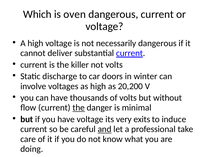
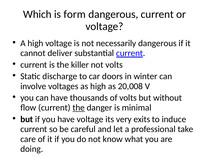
oven: oven -> form
20,200: 20,200 -> 20,008
and underline: present -> none
